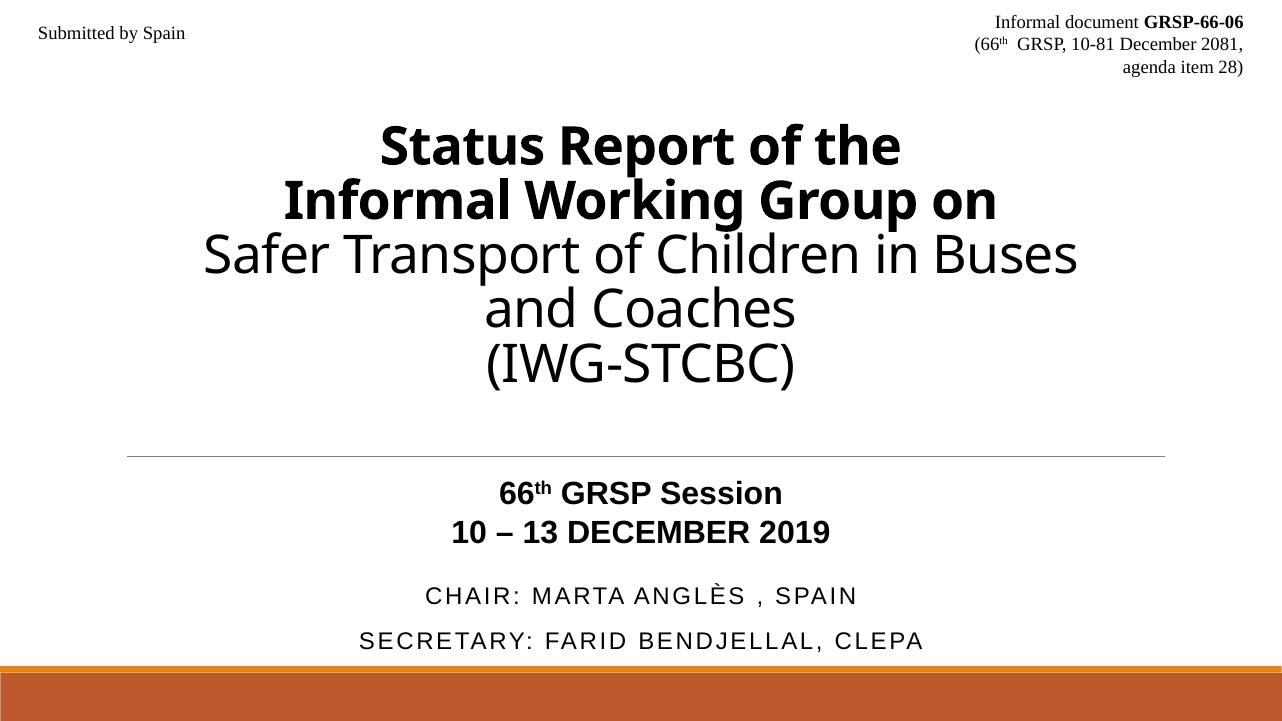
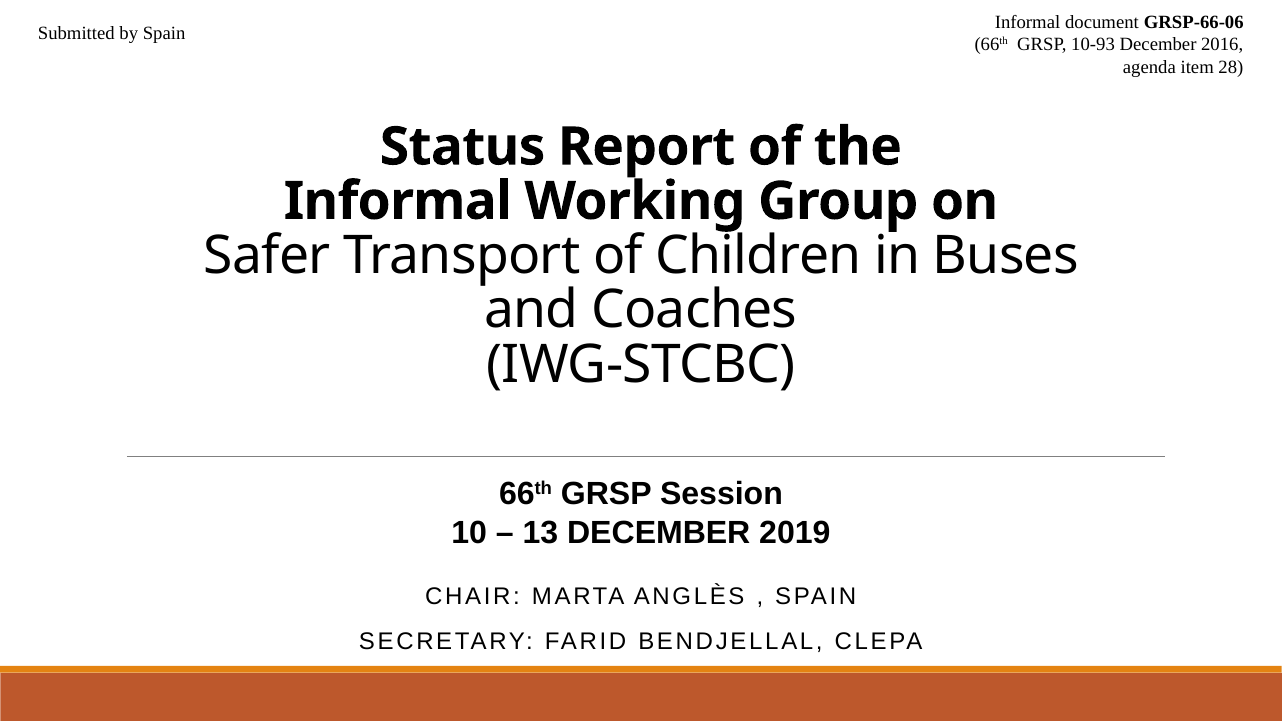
10-81: 10-81 -> 10-93
2081: 2081 -> 2016
